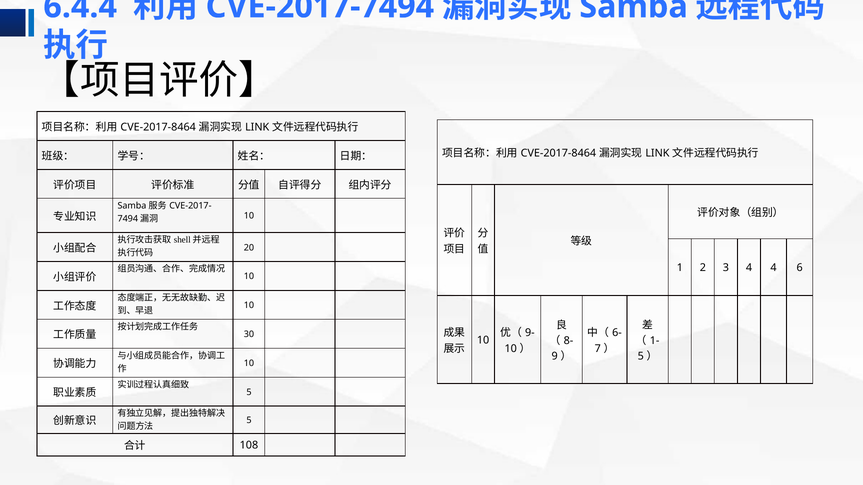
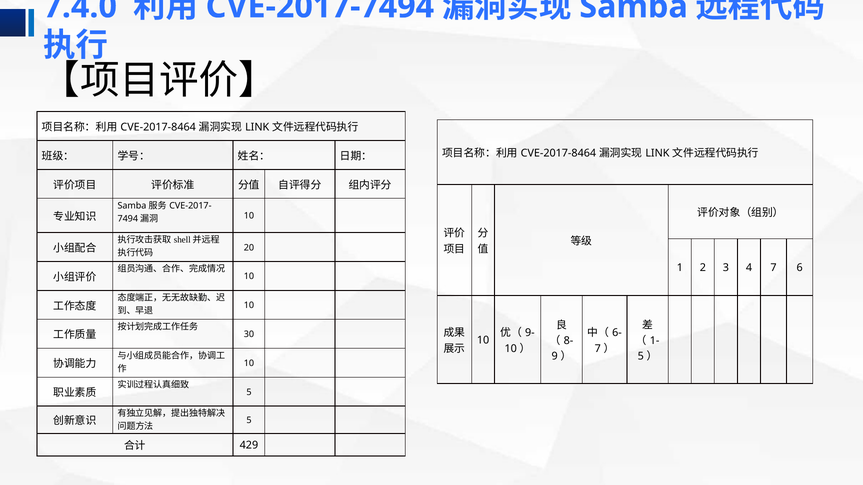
6.4.4: 6.4.4 -> 7.4.0
4 4: 4 -> 7
108: 108 -> 429
